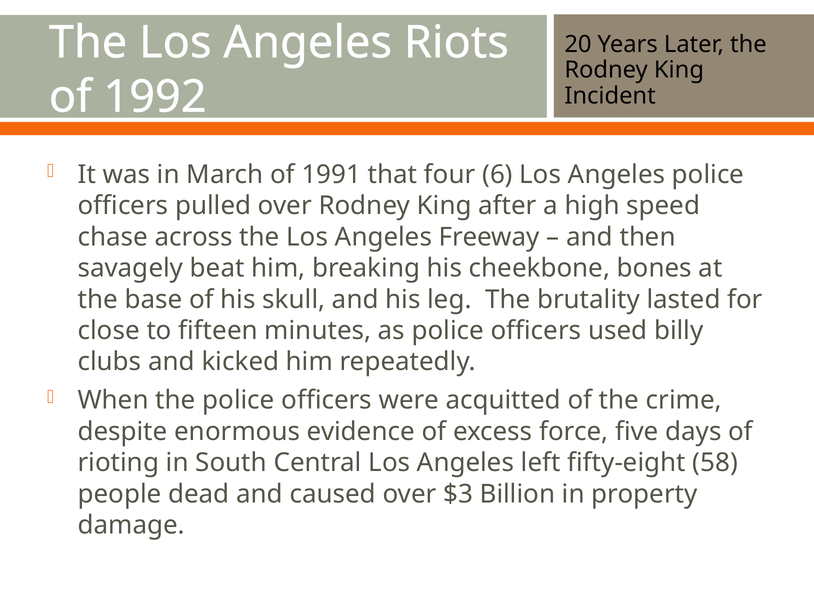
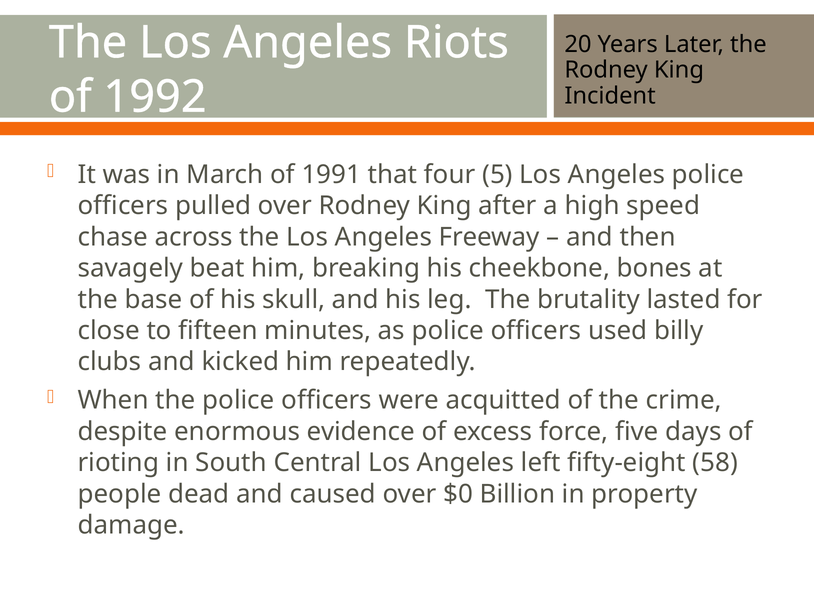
6: 6 -> 5
$3: $3 -> $0
